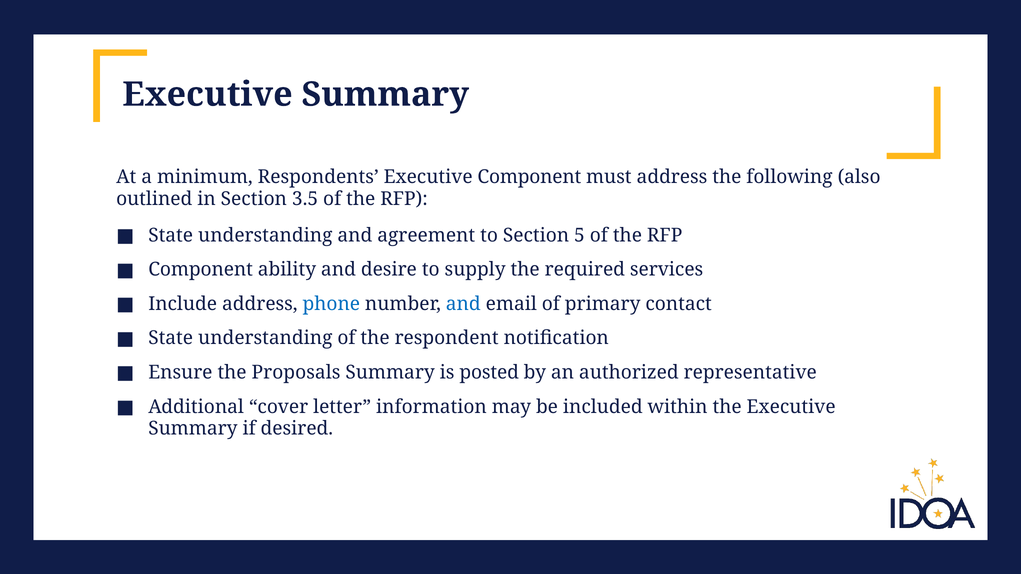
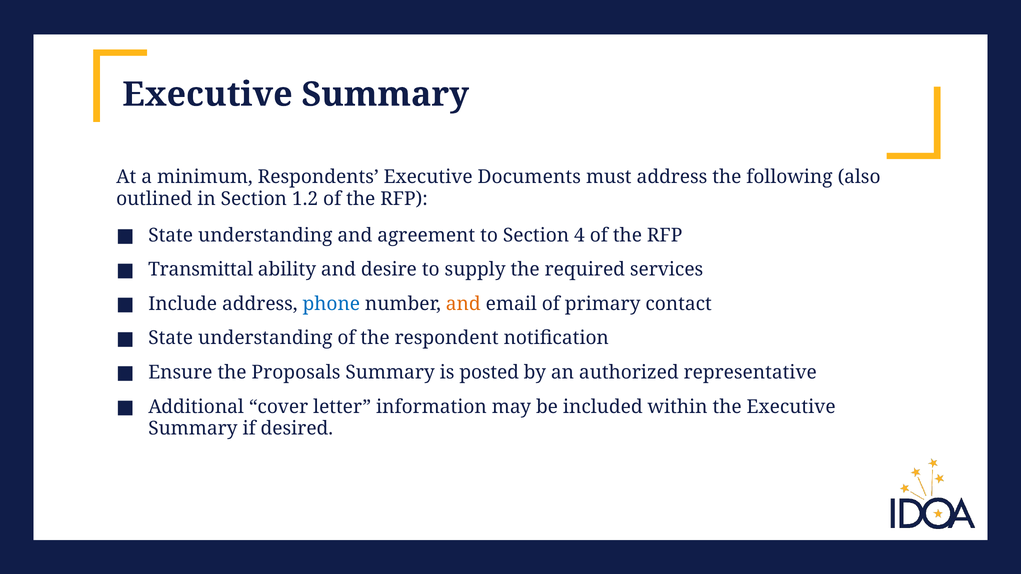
Executive Component: Component -> Documents
3.5: 3.5 -> 1.2
5: 5 -> 4
Component at (201, 270): Component -> Transmittal
and at (463, 304) colour: blue -> orange
